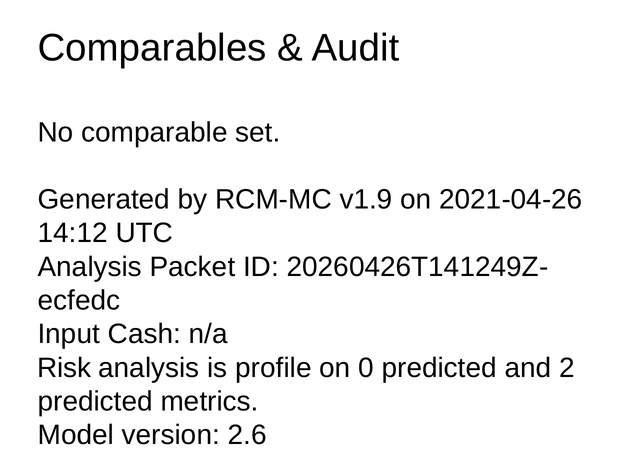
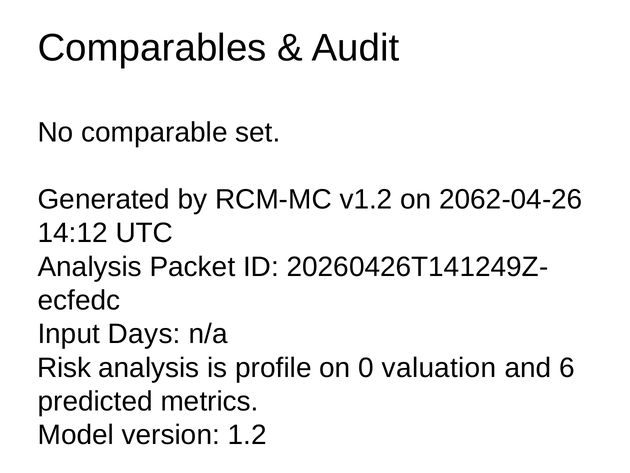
v1.9: v1.9 -> v1.2
2021-04-26: 2021-04-26 -> 2062-04-26
Cash: Cash -> Days
0 predicted: predicted -> valuation
2: 2 -> 6
2.6: 2.6 -> 1.2
